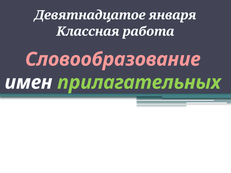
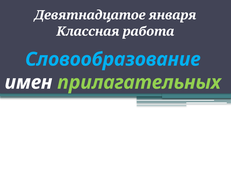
Словообразование colour: pink -> light blue
